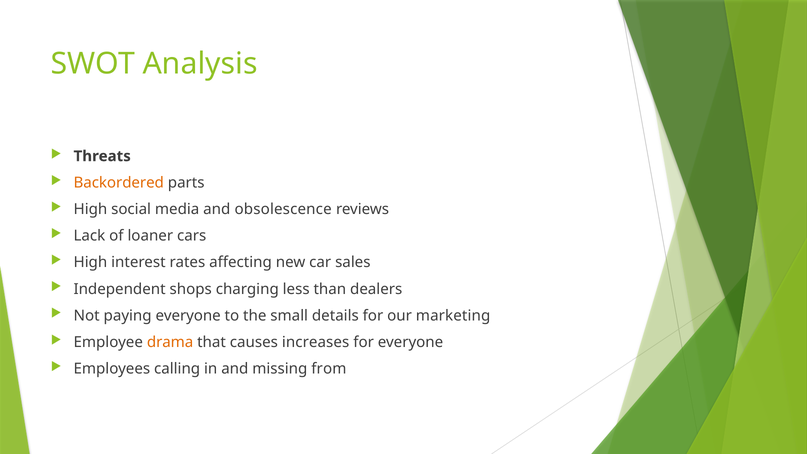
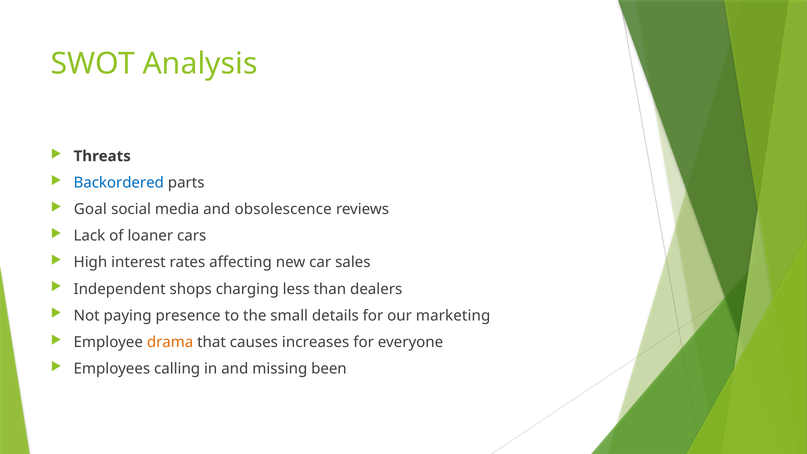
Backordered colour: orange -> blue
High at (90, 209): High -> Goal
paying everyone: everyone -> presence
from: from -> been
